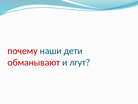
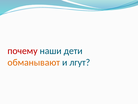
обманывают colour: red -> orange
